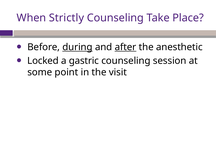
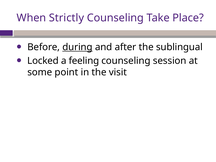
after underline: present -> none
anesthetic: anesthetic -> sublingual
gastric: gastric -> feeling
